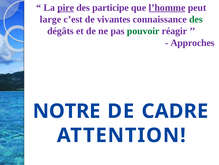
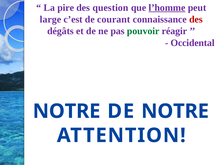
pire underline: present -> none
participe: participe -> question
vivantes: vivantes -> courant
des at (196, 19) colour: green -> red
Approches: Approches -> Occidental
DE CADRE: CADRE -> NOTRE
